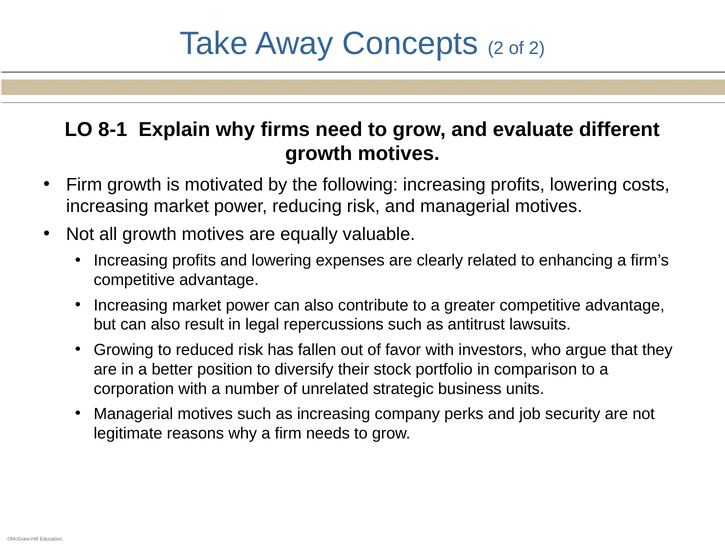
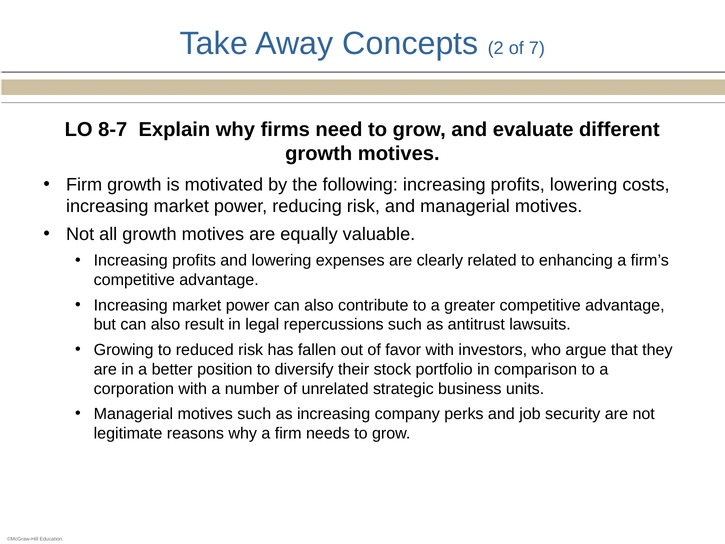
of 2: 2 -> 7
8-1: 8-1 -> 8-7
